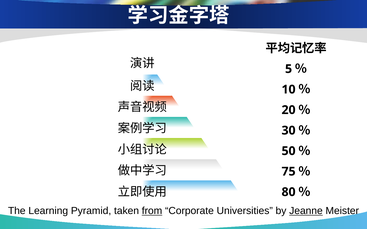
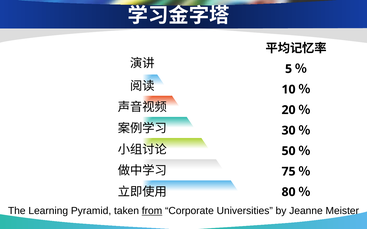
Jeanne underline: present -> none
